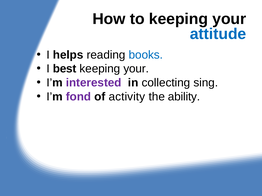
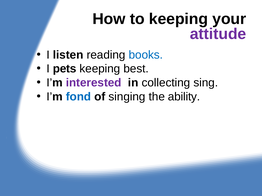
attitude colour: blue -> purple
helps: helps -> listen
best: best -> pets
your at (136, 69): your -> best
fond colour: purple -> blue
activity: activity -> singing
